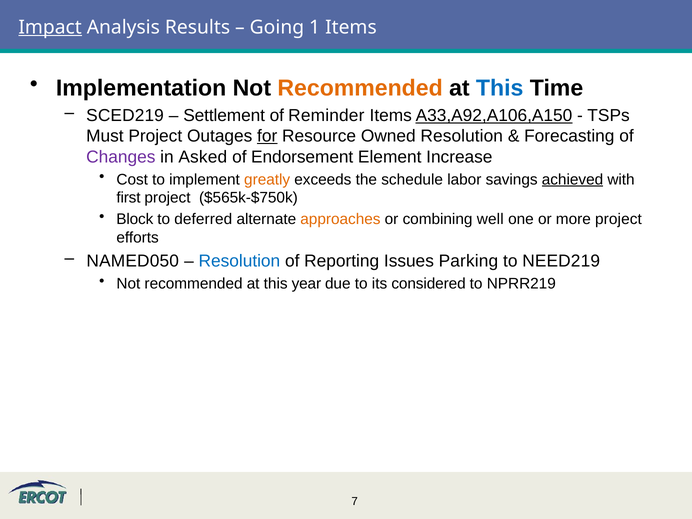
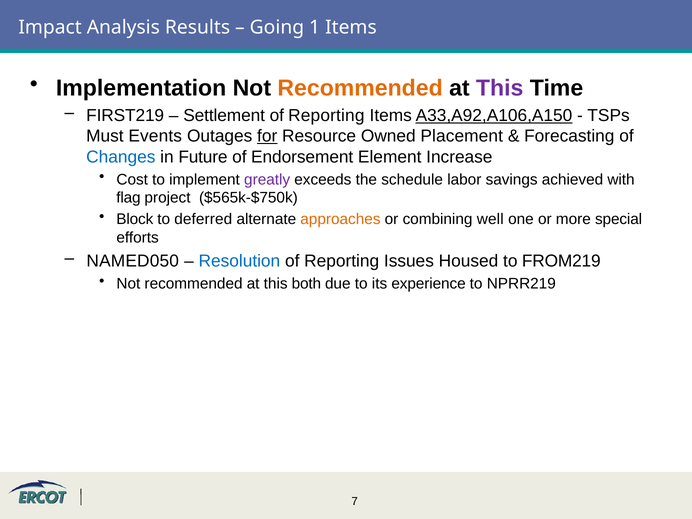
Impact underline: present -> none
This at (500, 88) colour: blue -> purple
SCED219: SCED219 -> FIRST219
Reminder at (326, 115): Reminder -> Reporting
Must Project: Project -> Events
Owned Resolution: Resolution -> Placement
Changes colour: purple -> blue
Asked: Asked -> Future
greatly colour: orange -> purple
achieved underline: present -> none
first: first -> flag
more project: project -> special
Parking: Parking -> Housed
NEED219: NEED219 -> FROM219
year: year -> both
considered: considered -> experience
